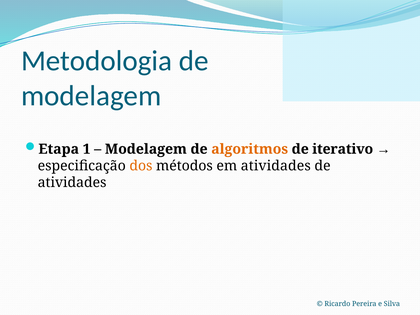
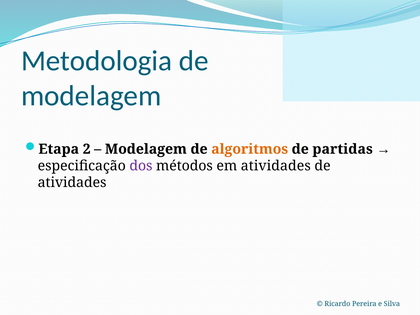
1: 1 -> 2
iterativo: iterativo -> partidas
dos colour: orange -> purple
